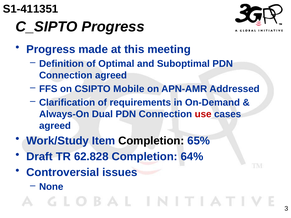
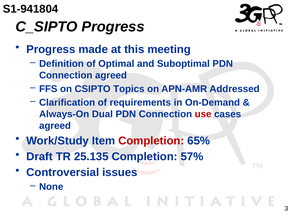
S1-411351: S1-411351 -> S1-941804
Mobile: Mobile -> Topics
Completion at (151, 141) colour: black -> red
62.828: 62.828 -> 25.135
64%: 64% -> 57%
